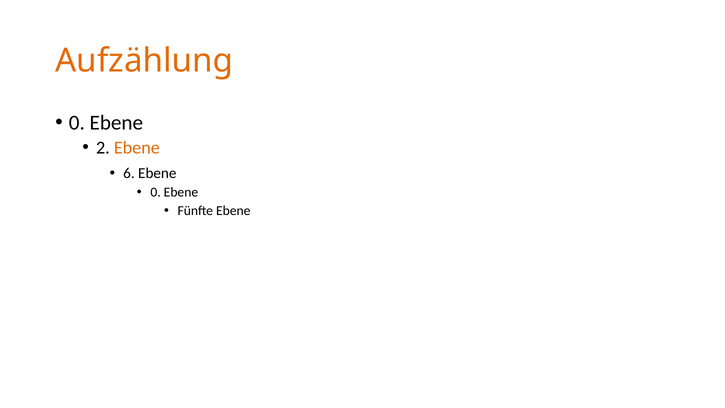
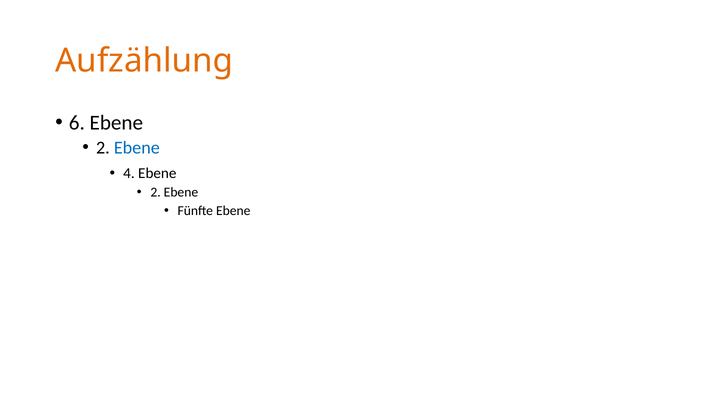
0 at (77, 123): 0 -> 6
Ebene at (137, 148) colour: orange -> blue
6: 6 -> 4
0 at (156, 192): 0 -> 2
